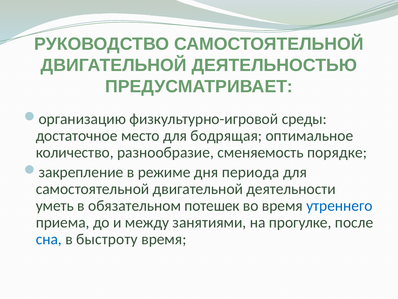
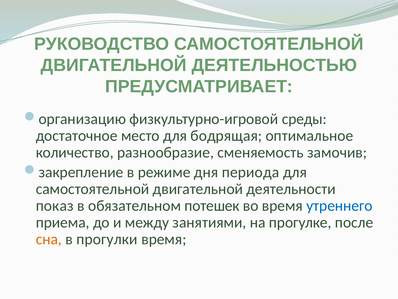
порядке: порядке -> замочив
уметь: уметь -> показ
сна colour: blue -> orange
быстроту: быстроту -> прогулки
